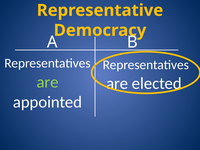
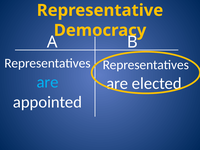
are at (48, 82) colour: light green -> light blue
